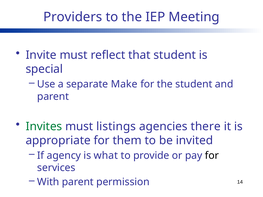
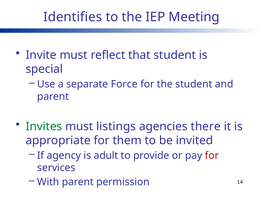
Providers: Providers -> Identifies
Make: Make -> Force
what: what -> adult
for at (212, 156) colour: black -> red
